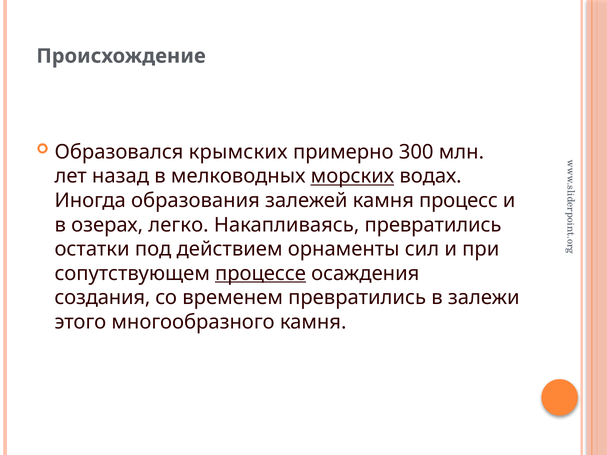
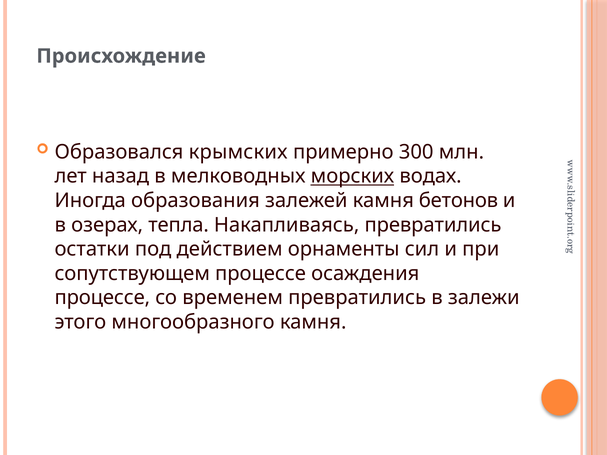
процесс: процесс -> бетонов
легко: легко -> тепла
процессе at (261, 274) underline: present -> none
создания at (102, 298): создания -> процессе
